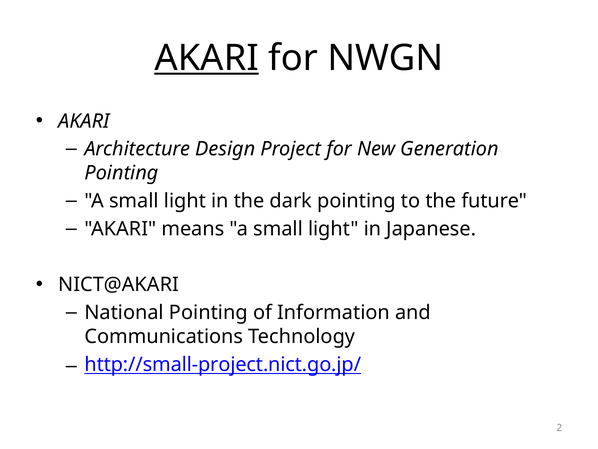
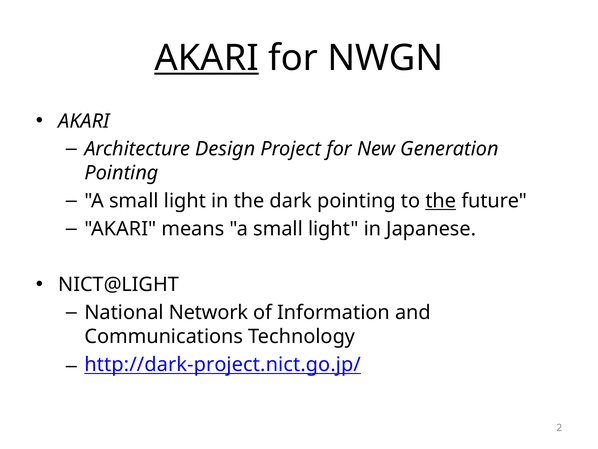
the at (441, 201) underline: none -> present
NICT@AKARI: NICT@AKARI -> NICT@LIGHT
National Pointing: Pointing -> Network
http://small-project.nict.go.jp/: http://small-project.nict.go.jp/ -> http://dark-project.nict.go.jp/
